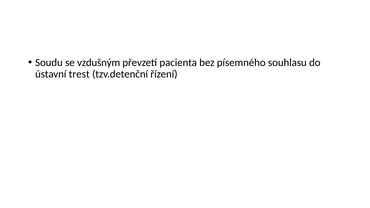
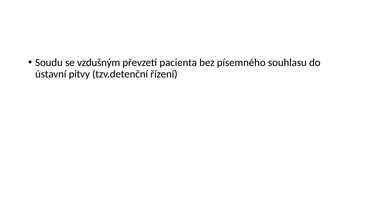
trest: trest -> pitvy
